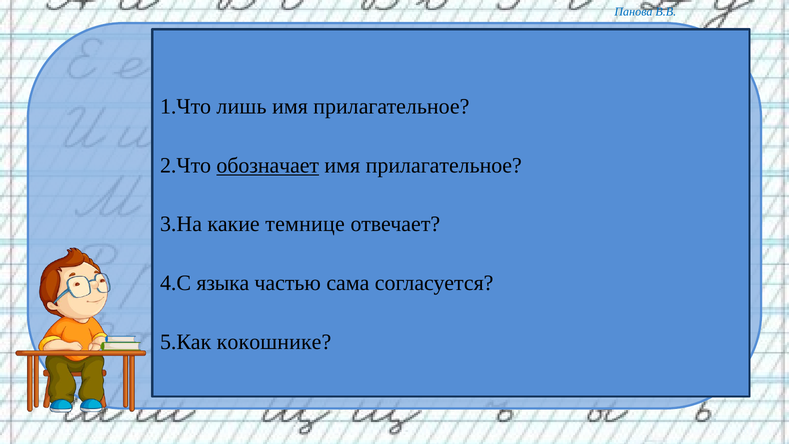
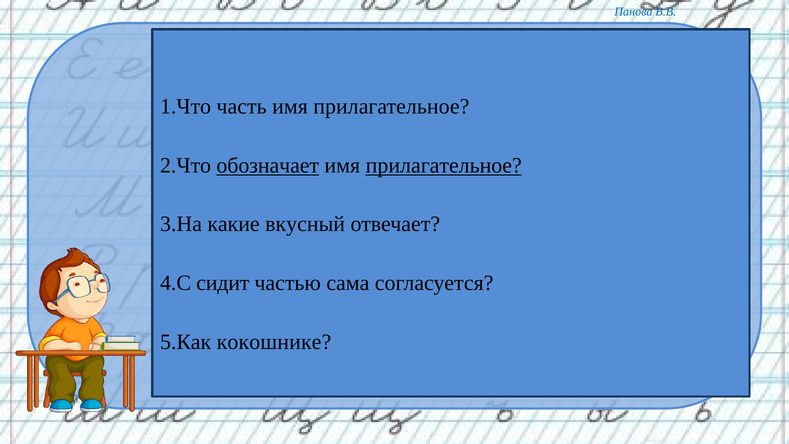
лишь: лишь -> часть
прилагательное at (444, 165) underline: none -> present
темнице: темнице -> вкусный
языка: языка -> сидит
